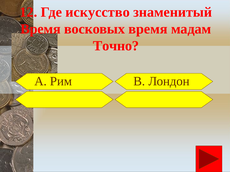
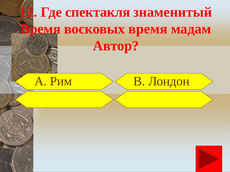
искусство: искусство -> спектакля
Точно: Точно -> Автор
